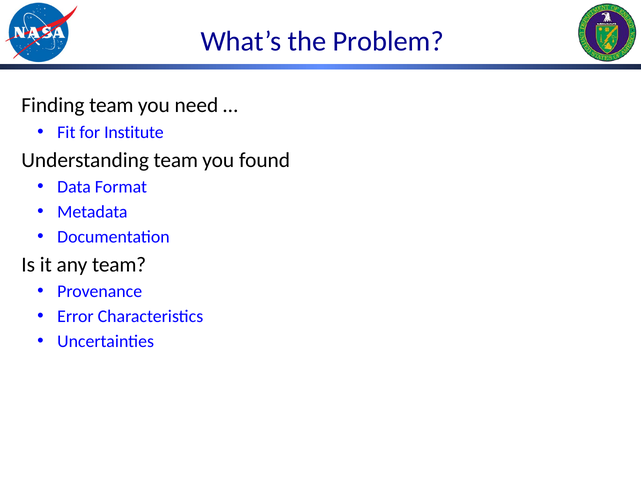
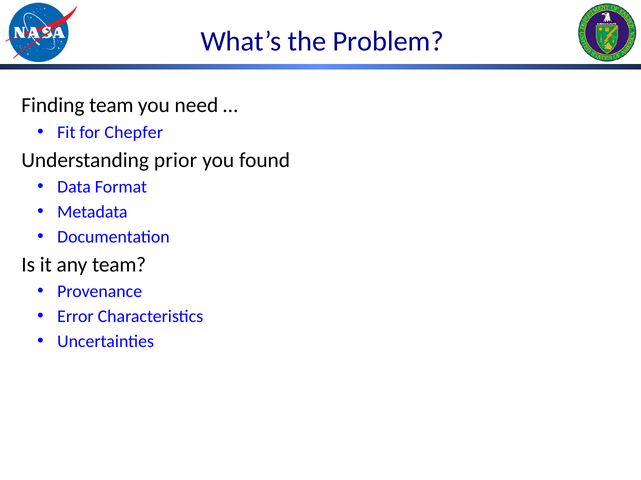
Institute: Institute -> Chepfer
Understanding team: team -> prior
